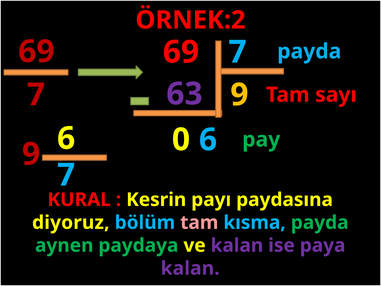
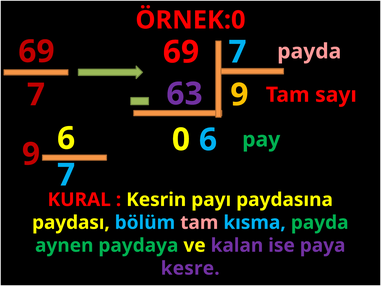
ÖRNEK:2: ÖRNEK:2 -> ÖRNEK:0
payda at (309, 51) colour: light blue -> pink
diyoruz: diyoruz -> paydası
kalan at (190, 268): kalan -> kesre
